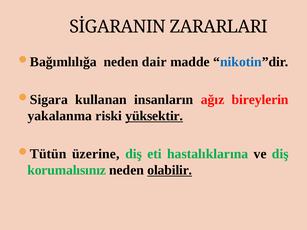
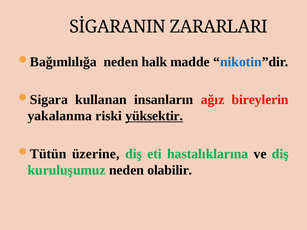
dair: dair -> halk
korumalısınız: korumalısınız -> kuruluşumuz
olabilir underline: present -> none
